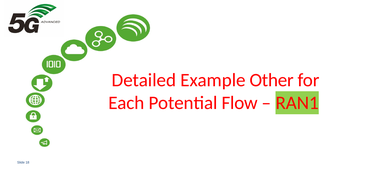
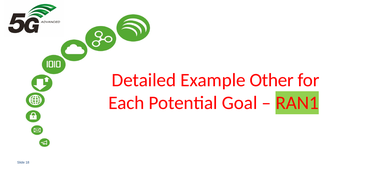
Flow: Flow -> Goal
